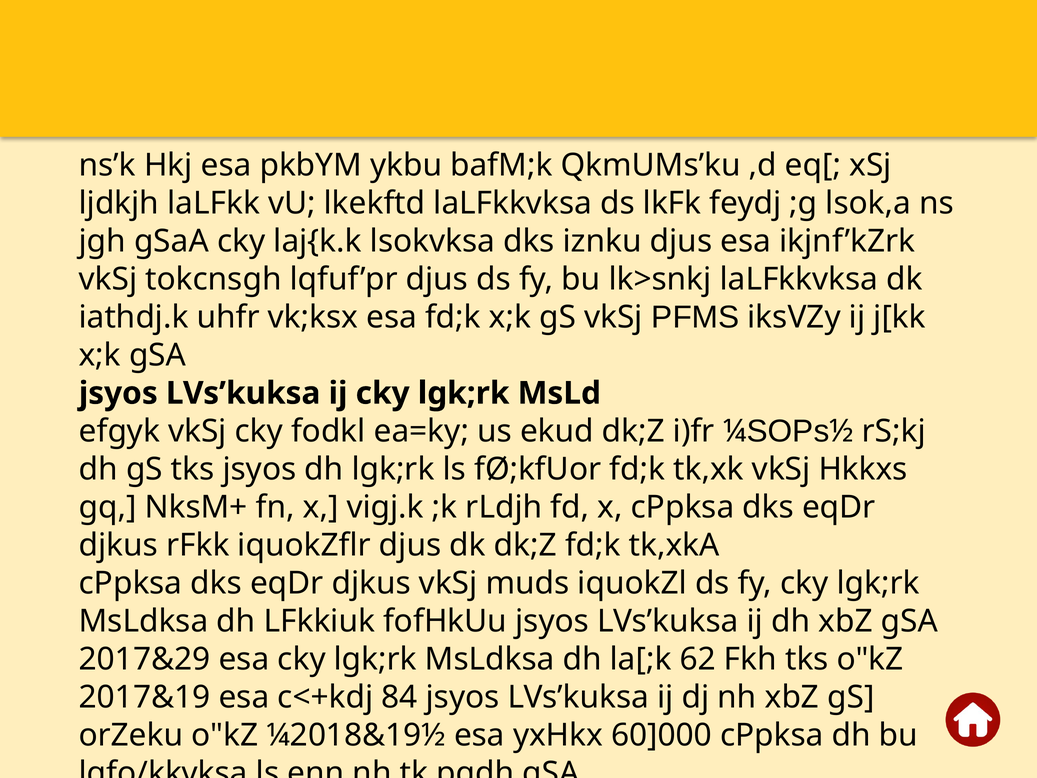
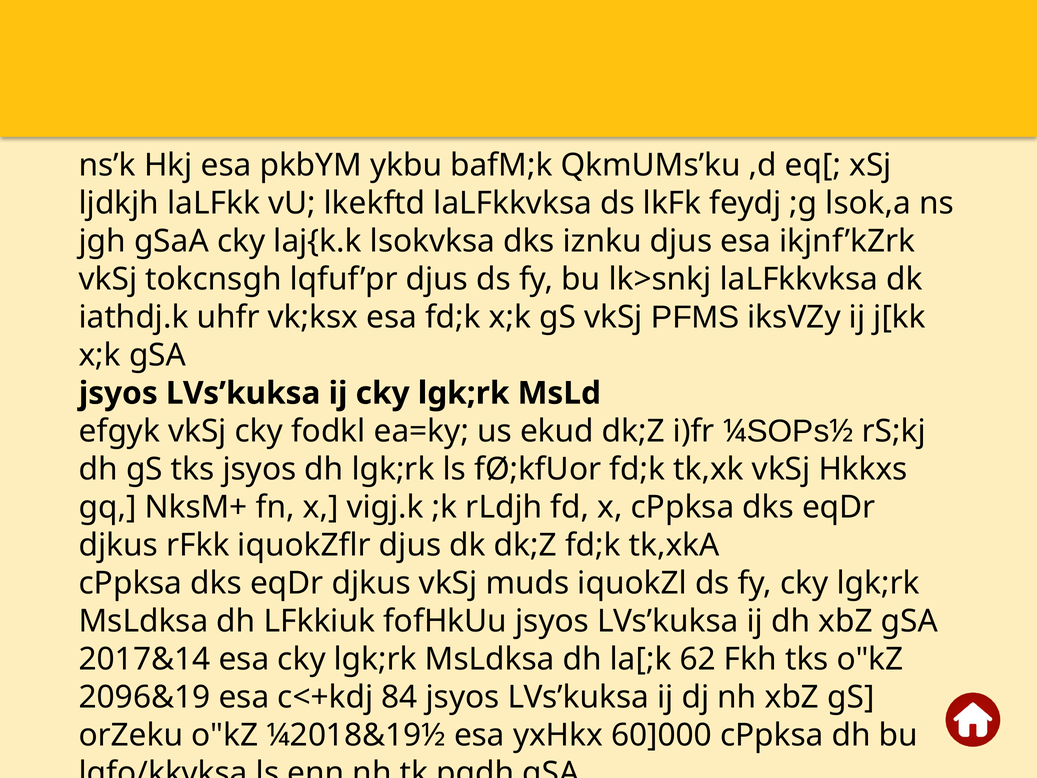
2017&29: 2017&29 -> 2017&14
2017&19: 2017&19 -> 2096&19
